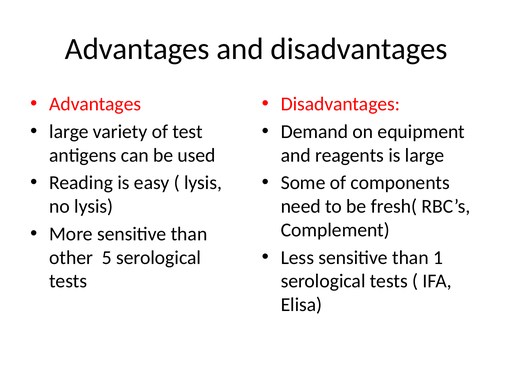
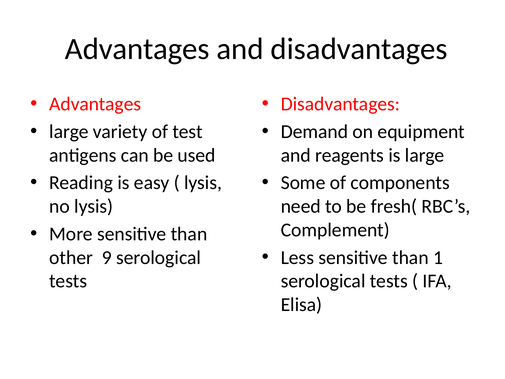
5: 5 -> 9
